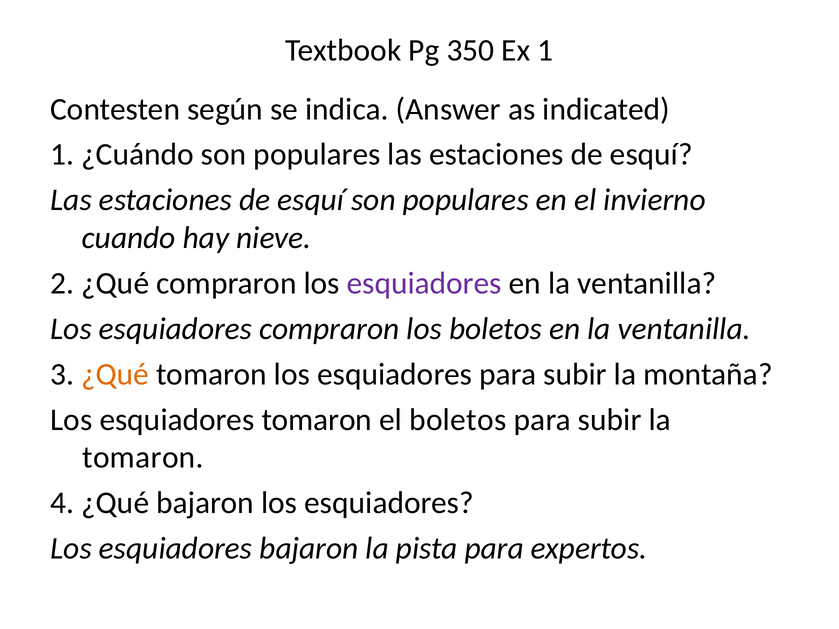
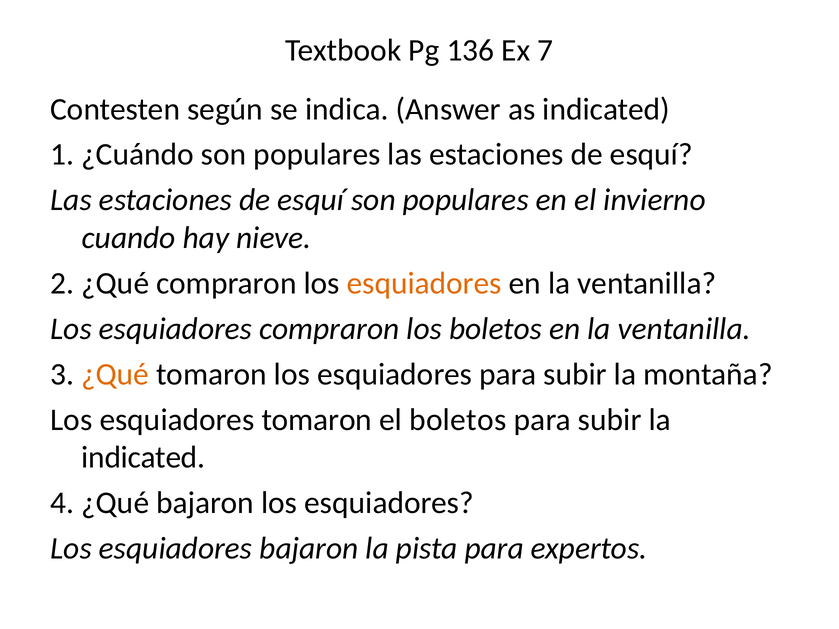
350: 350 -> 136
Ex 1: 1 -> 7
esquiadores at (424, 283) colour: purple -> orange
tomaron at (143, 458): tomaron -> indicated
